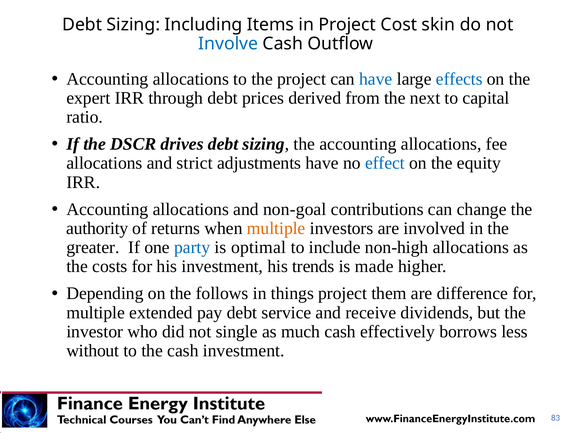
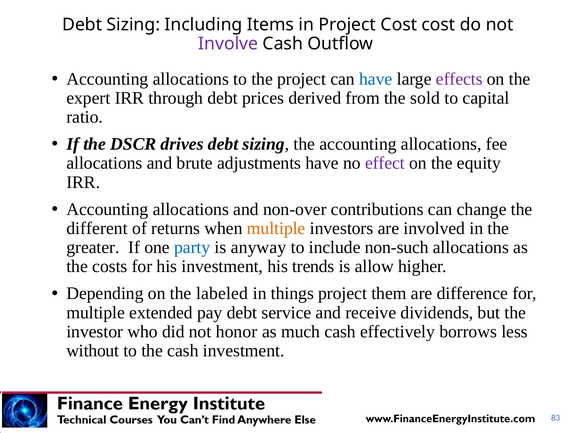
Cost skin: skin -> cost
Involve colour: blue -> purple
effects colour: blue -> purple
next: next -> sold
strict: strict -> brute
effect colour: blue -> purple
non-goal: non-goal -> non-over
authority: authority -> different
optimal: optimal -> anyway
non-high: non-high -> non-such
made: made -> allow
follows: follows -> labeled
single: single -> honor
